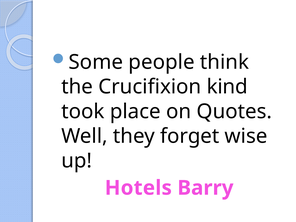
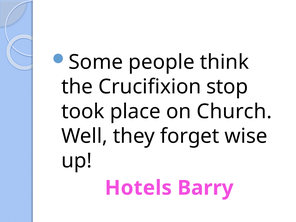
kind: kind -> stop
Quotes: Quotes -> Church
